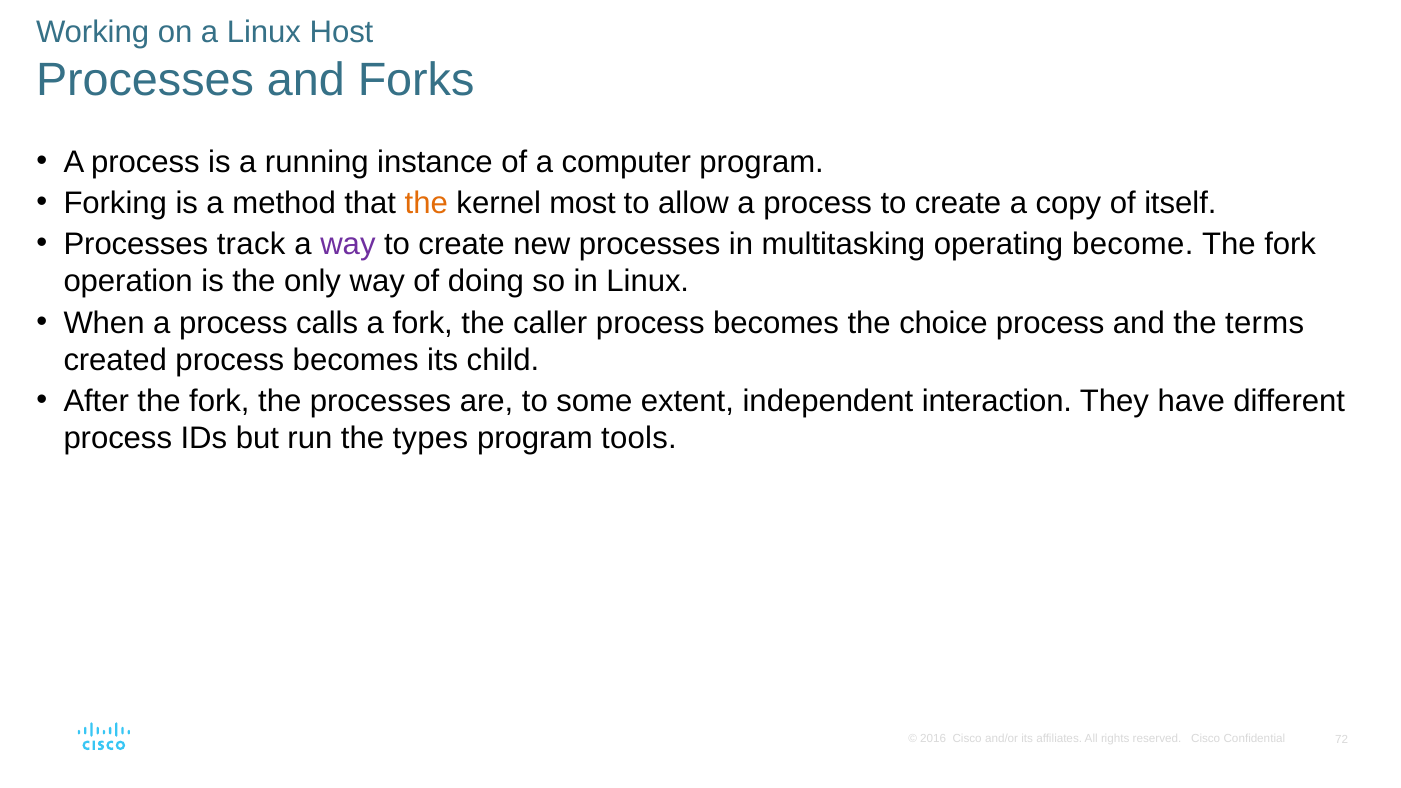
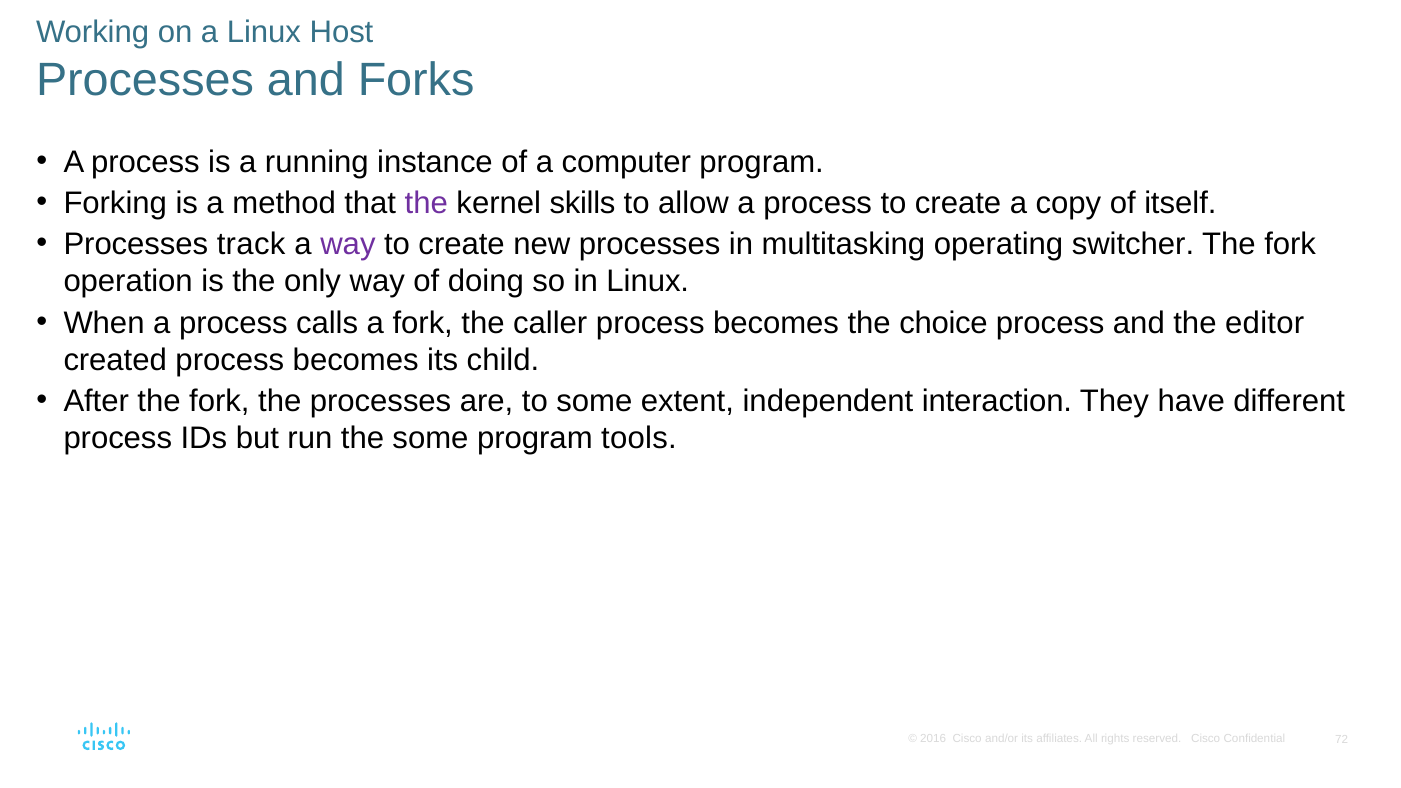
the at (426, 203) colour: orange -> purple
most: most -> skills
become: become -> switcher
terms: terms -> editor
the types: types -> some
